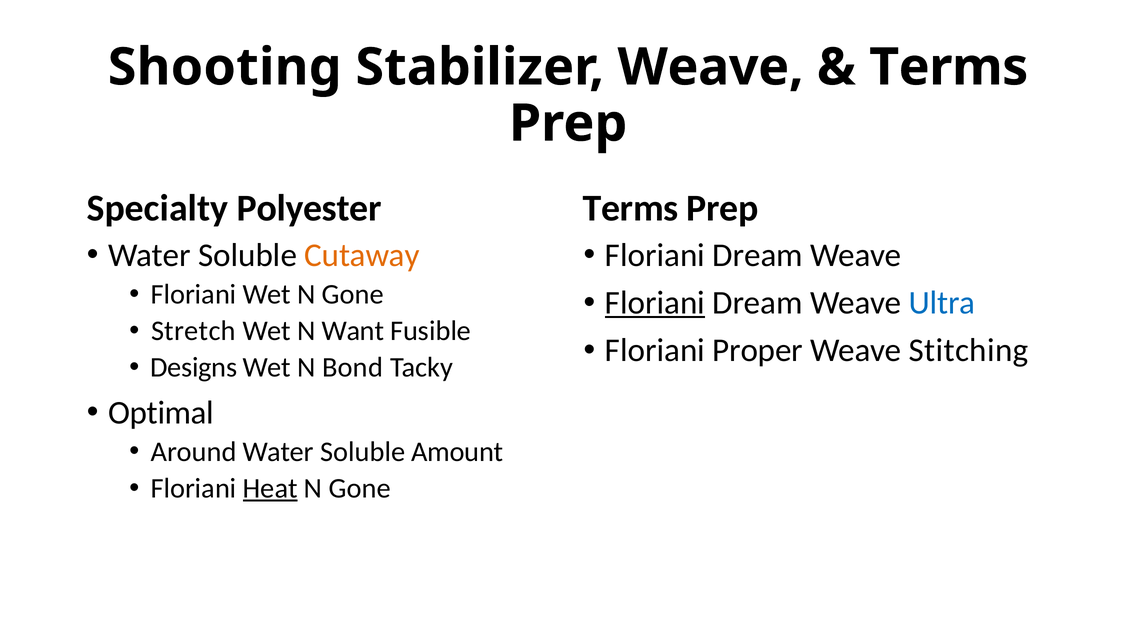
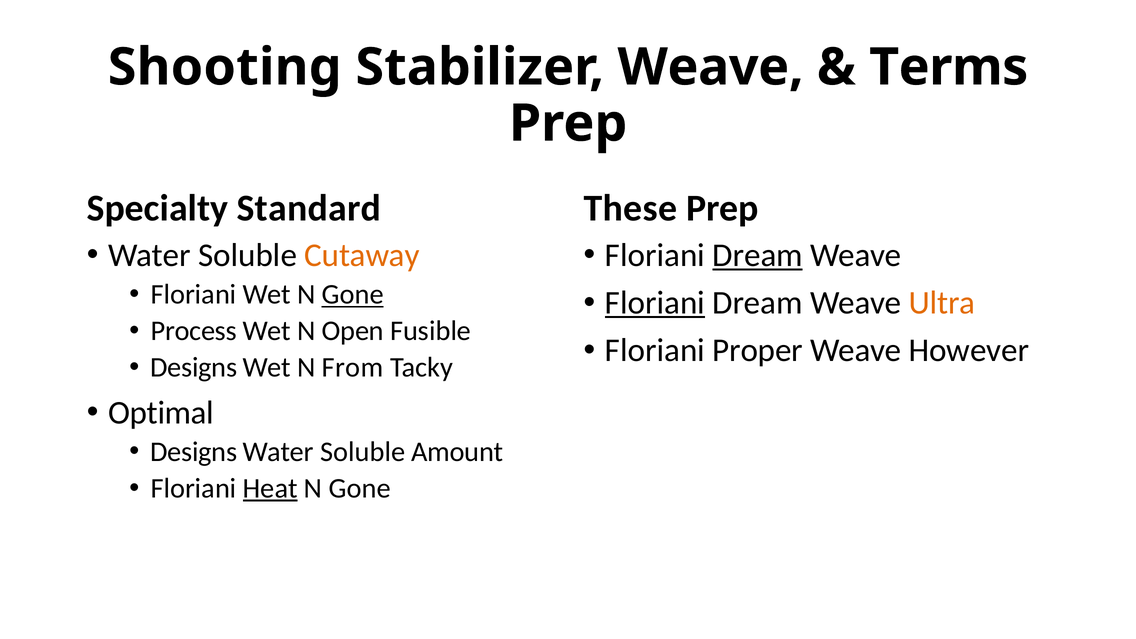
Polyester: Polyester -> Standard
Terms at (631, 208): Terms -> These
Dream at (758, 255) underline: none -> present
Gone at (353, 294) underline: none -> present
Ultra colour: blue -> orange
Stretch: Stretch -> Process
Want: Want -> Open
Stitching: Stitching -> However
Bond: Bond -> From
Around at (194, 452): Around -> Designs
